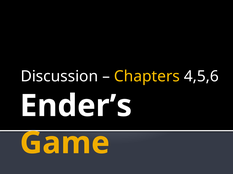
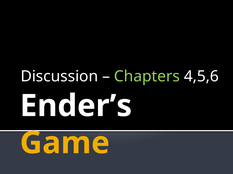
Chapters colour: yellow -> light green
